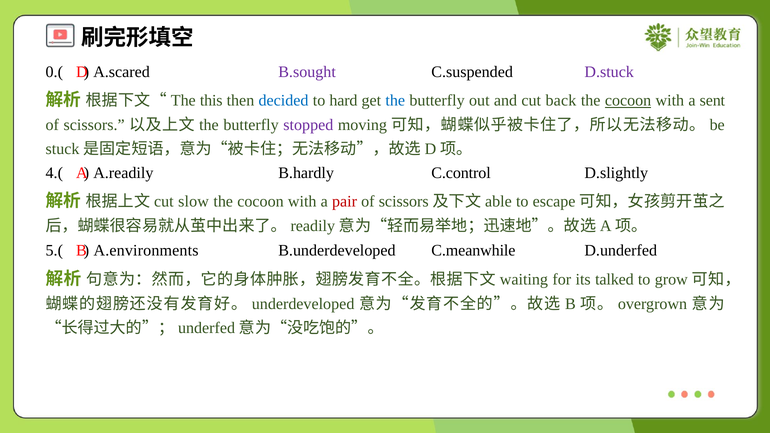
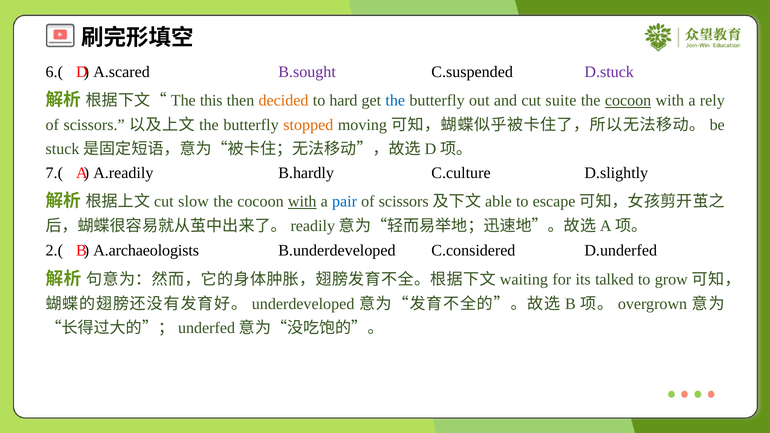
0.(: 0.( -> 6.(
decided colour: blue -> orange
back: back -> suite
sent: sent -> rely
stopped colour: purple -> orange
4.(: 4.( -> 7.(
C.control: C.control -> C.culture
with at (302, 202) underline: none -> present
pair colour: red -> blue
5.(: 5.( -> 2.(
A.environments: A.environments -> A.archaeologists
C.meanwhile: C.meanwhile -> C.considered
